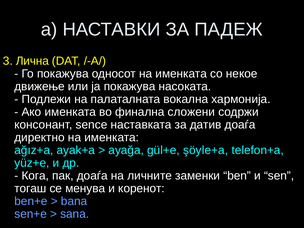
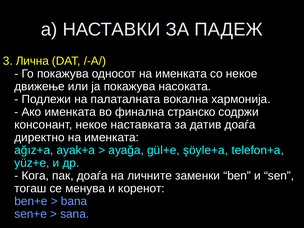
сложени: сложени -> странско
консонант sence: sence -> некое
